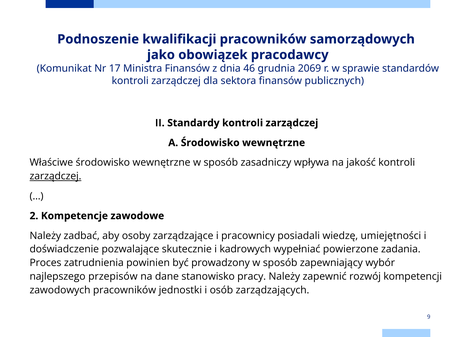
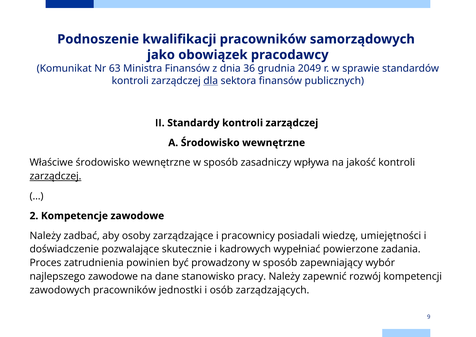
17: 17 -> 63
46: 46 -> 36
2069: 2069 -> 2049
dla underline: none -> present
najlepszego przepisów: przepisów -> zawodowe
